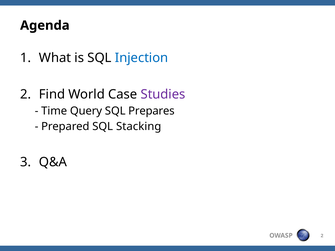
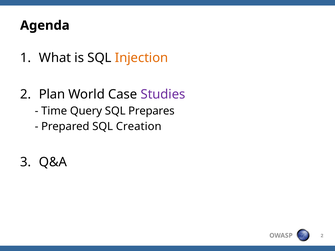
Injection colour: blue -> orange
Find: Find -> Plan
Stacking: Stacking -> Creation
